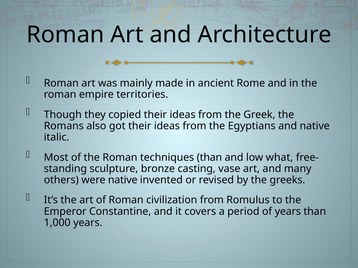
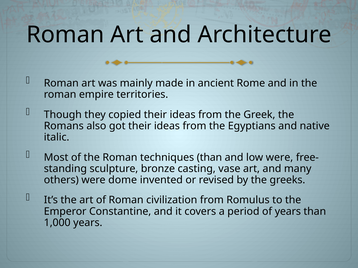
low what: what -> were
were native: native -> dome
